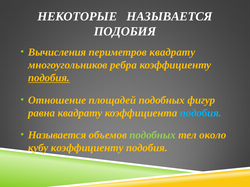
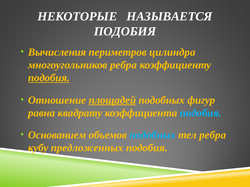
периметров квадрату: квадрату -> цилиндра
площадей underline: none -> present
Называется at (57, 135): Называется -> Основанием
подобных at (153, 135) colour: light green -> light blue
тел около: около -> ребра
кубу коэффициенту: коэффициенту -> предложенных
